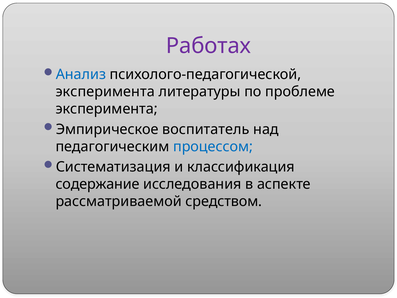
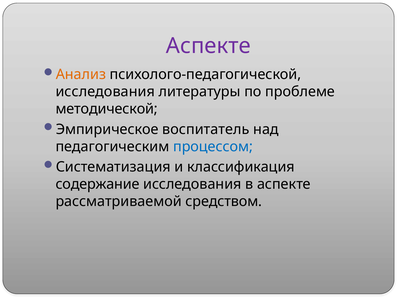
Работах at (208, 46): Работах -> Аспекте
Анализ colour: blue -> orange
эксперимента at (105, 92): эксперимента -> исследования
эксперимента at (107, 109): эксперимента -> методической
